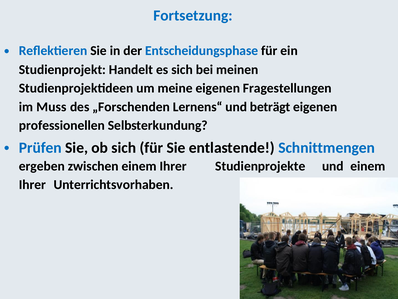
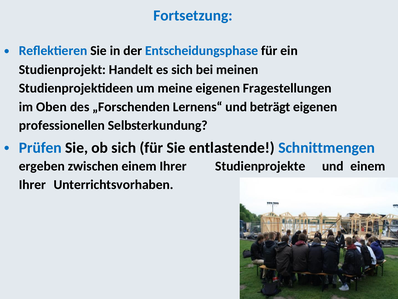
Muss: Muss -> Oben
